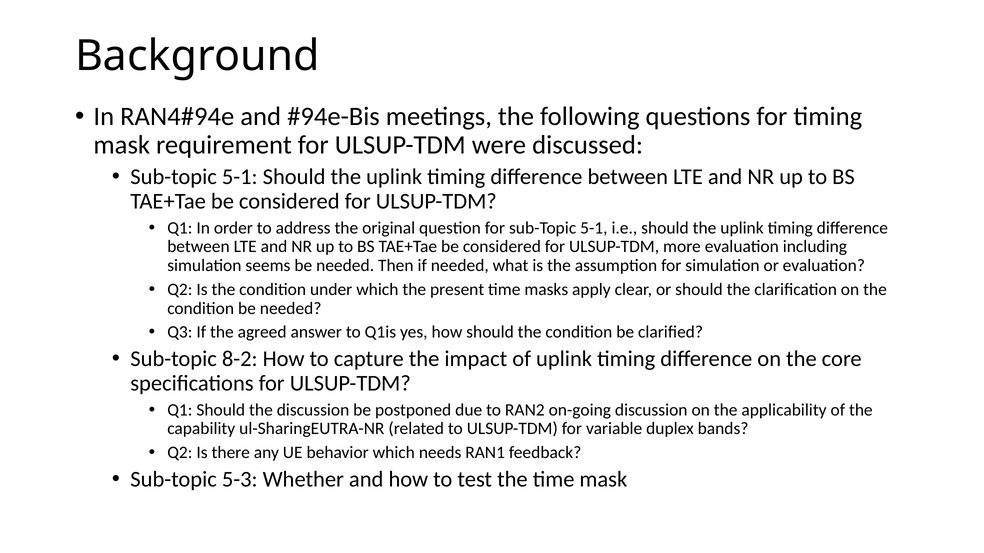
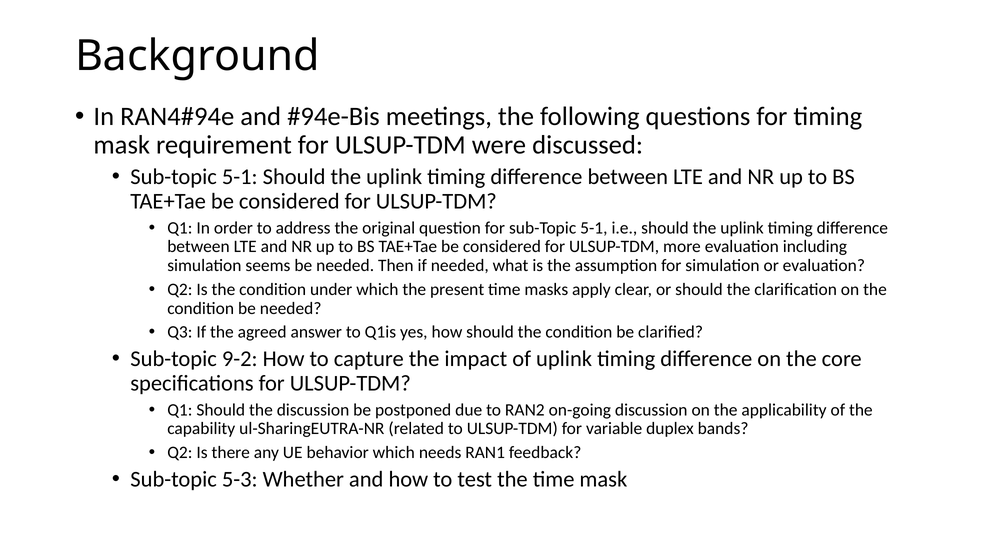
8-2: 8-2 -> 9-2
